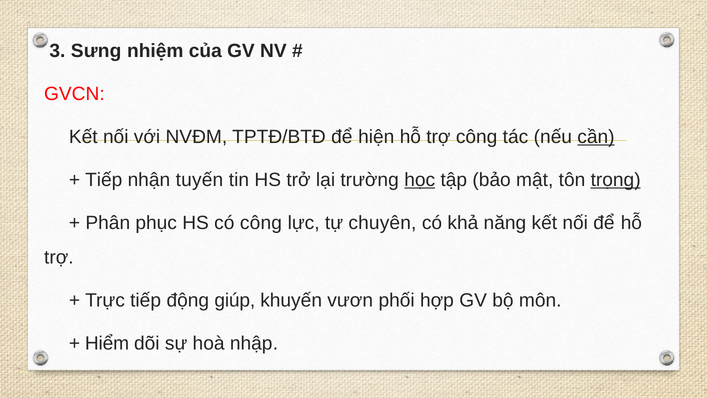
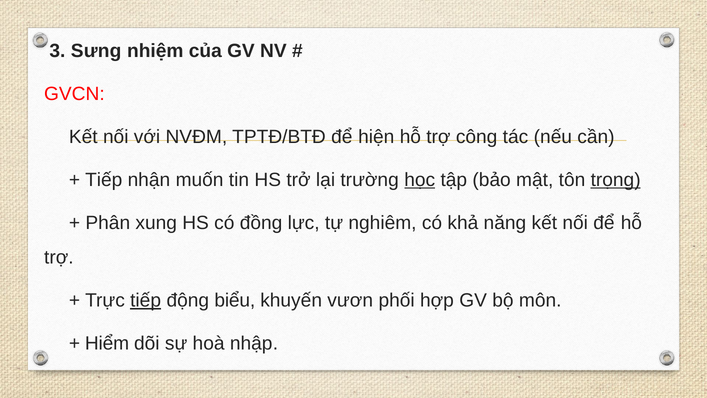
cần underline: present -> none
tuyến: tuyến -> muốn
phục: phục -> xung
có công: công -> đồng
chuyên: chuyên -> nghiêm
tiếp at (146, 300) underline: none -> present
giúp: giúp -> biểu
